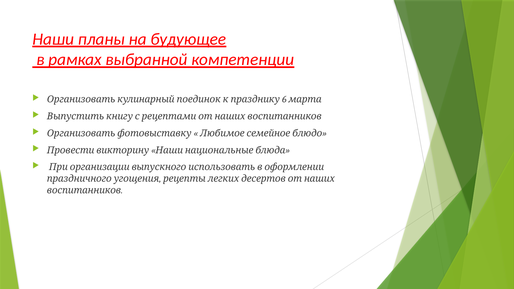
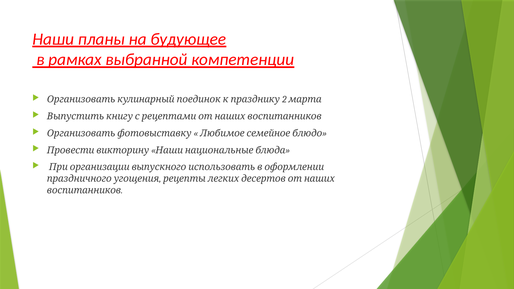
6: 6 -> 2
